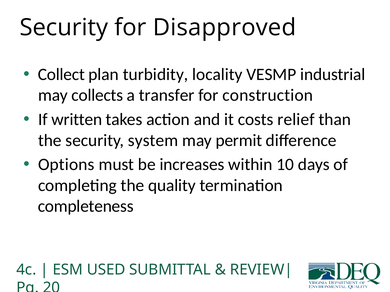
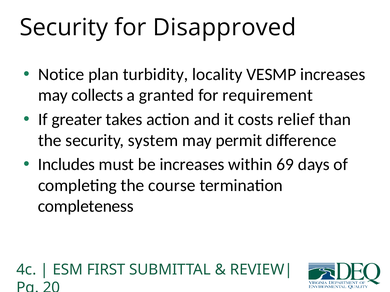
Collect: Collect -> Notice
VESMP industrial: industrial -> increases
transfer: transfer -> granted
construction: construction -> requirement
written: written -> greater
Options: Options -> Includes
10: 10 -> 69
quality: quality -> course
USED: USED -> FIRST
